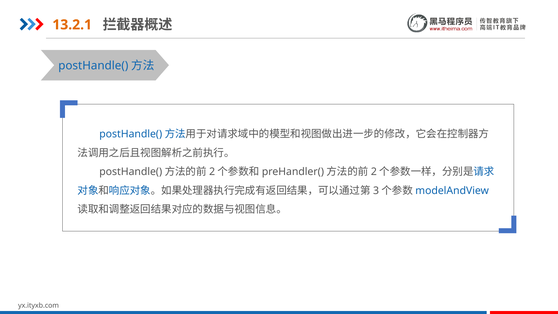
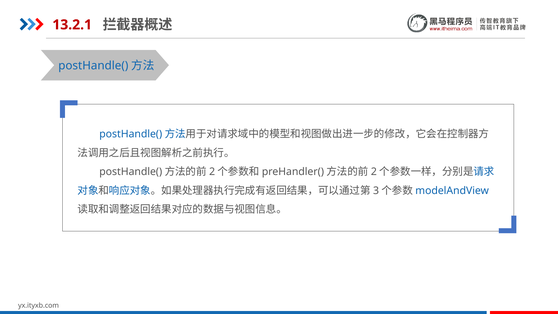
13.2.1 colour: orange -> red
